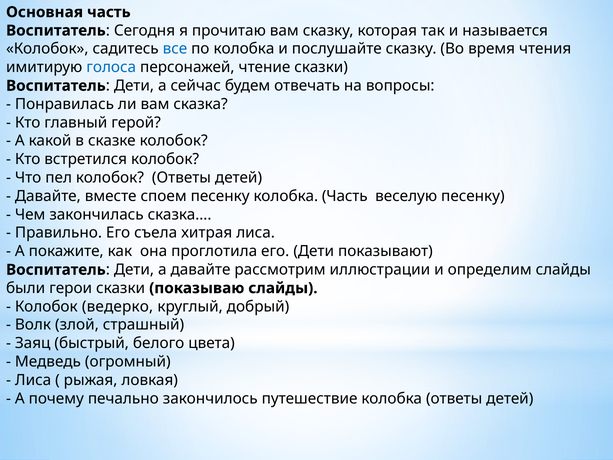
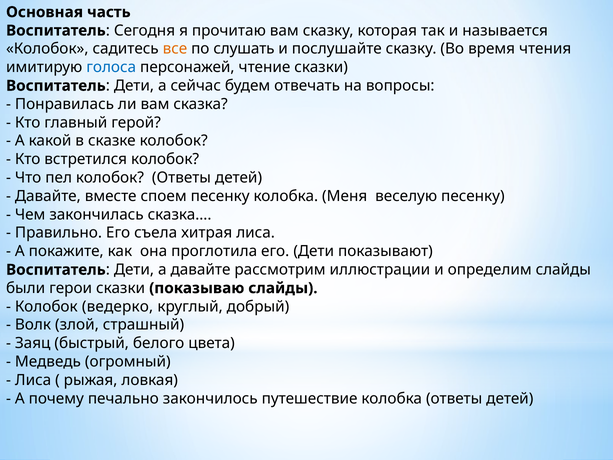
все colour: blue -> orange
по колобка: колобка -> слушать
колобка Часть: Часть -> Меня
